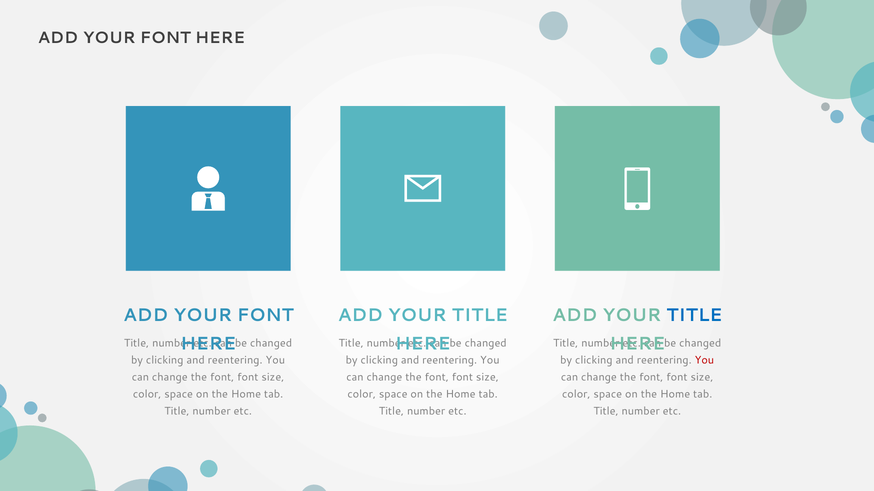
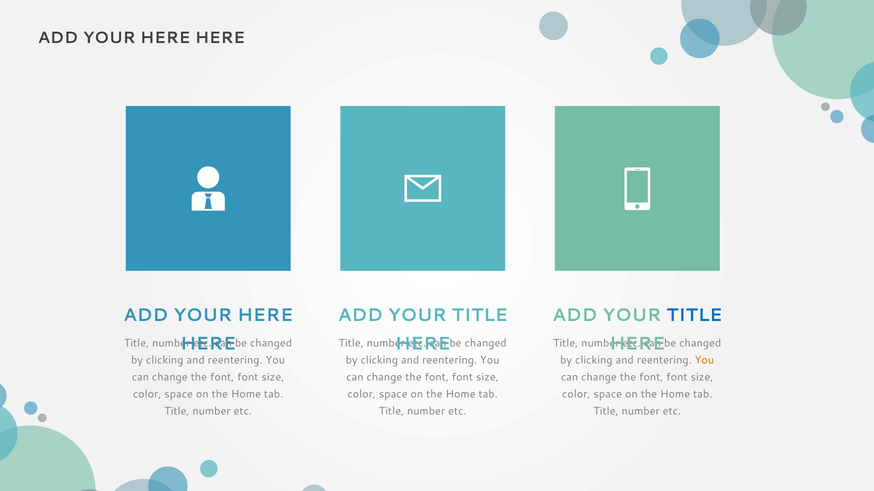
FONT at (165, 38): FONT -> HERE
FONT at (265, 316): FONT -> HERE
You at (704, 360) colour: red -> orange
